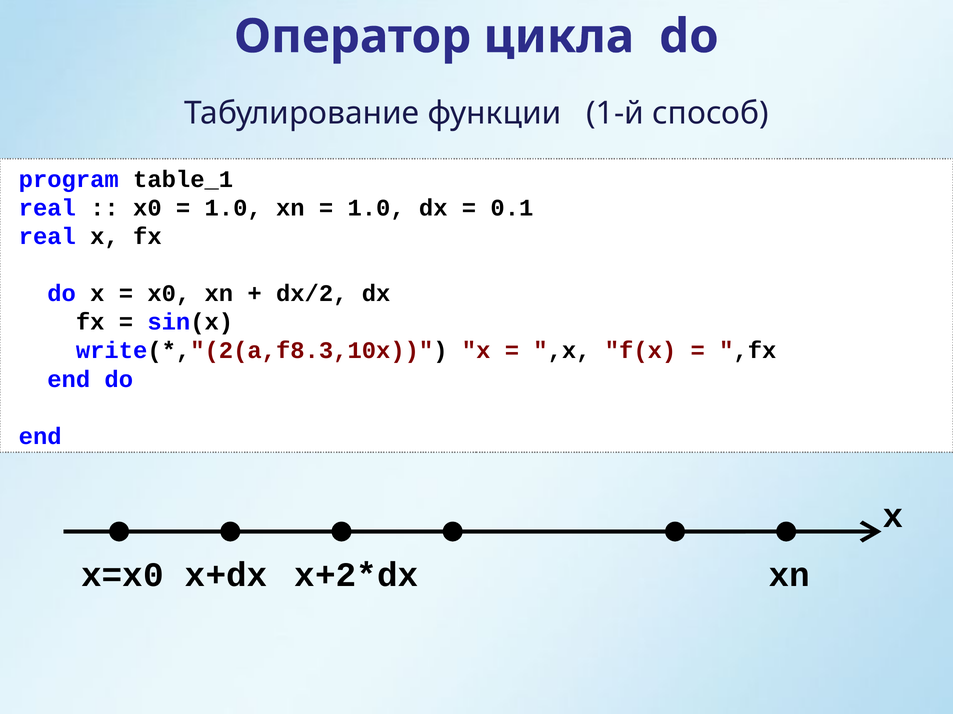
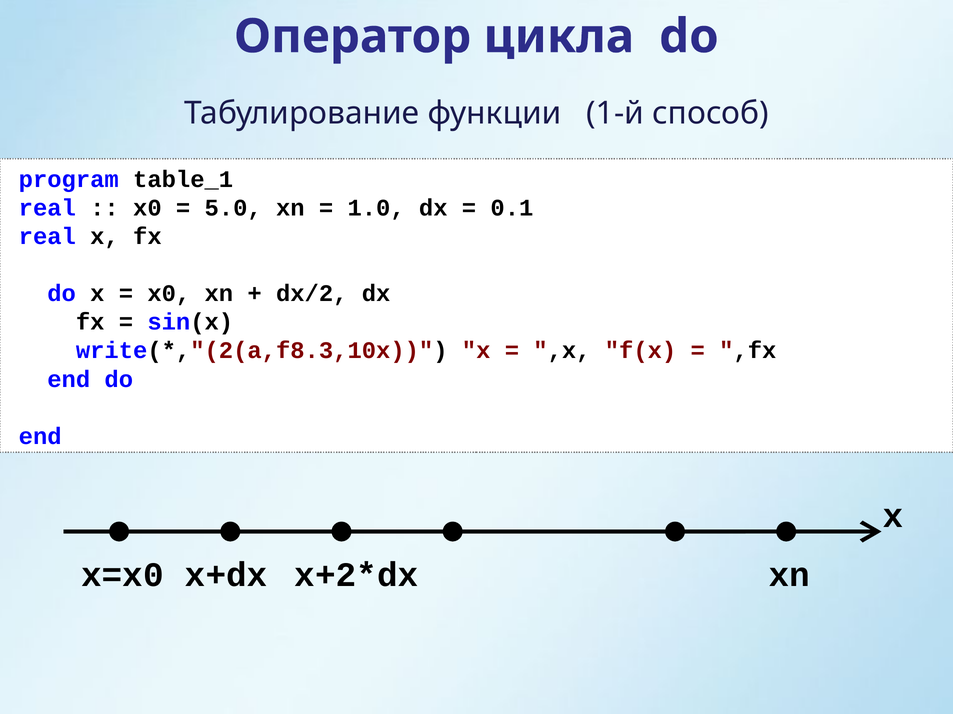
1.0 at (233, 208): 1.0 -> 5.0
